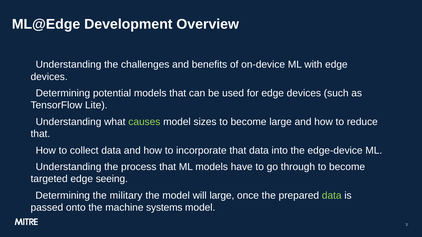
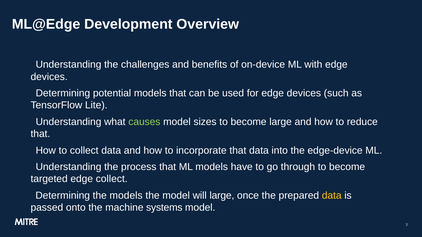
edge seeing: seeing -> collect
the military: military -> models
data at (332, 196) colour: light green -> yellow
